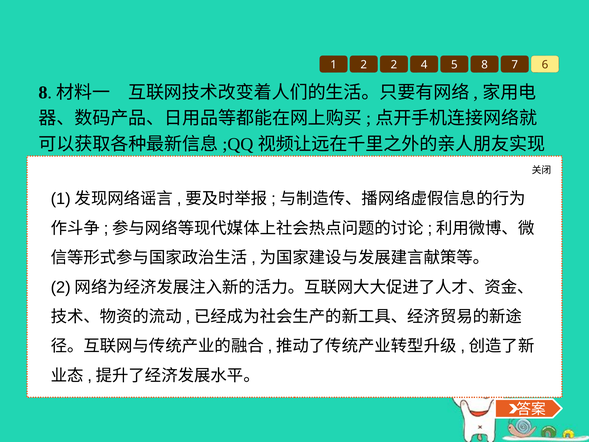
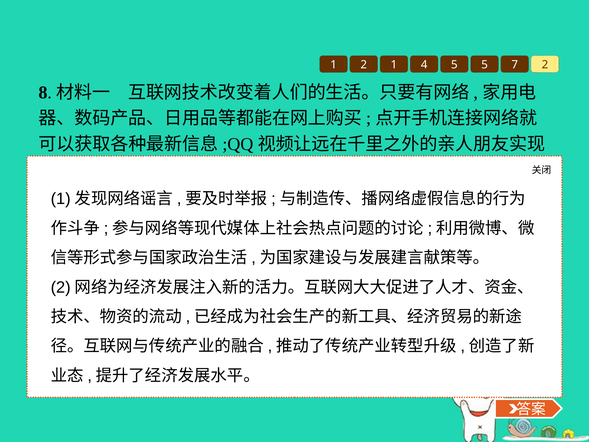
2 2: 2 -> 1
5 8: 8 -> 5
7 6: 6 -> 2
